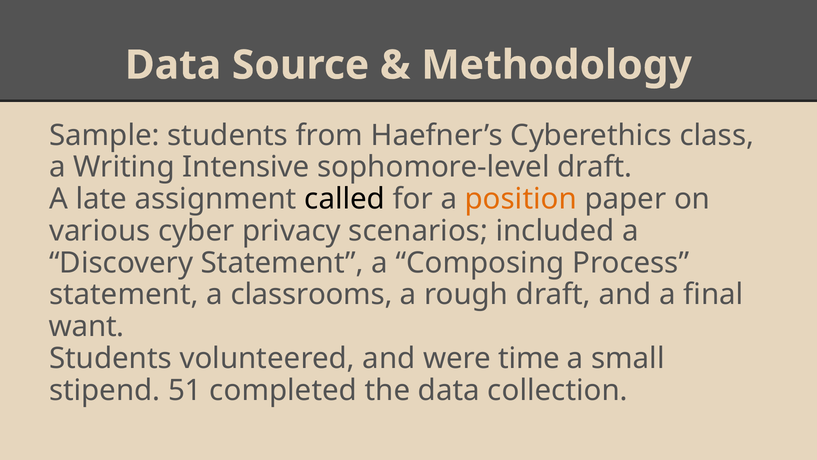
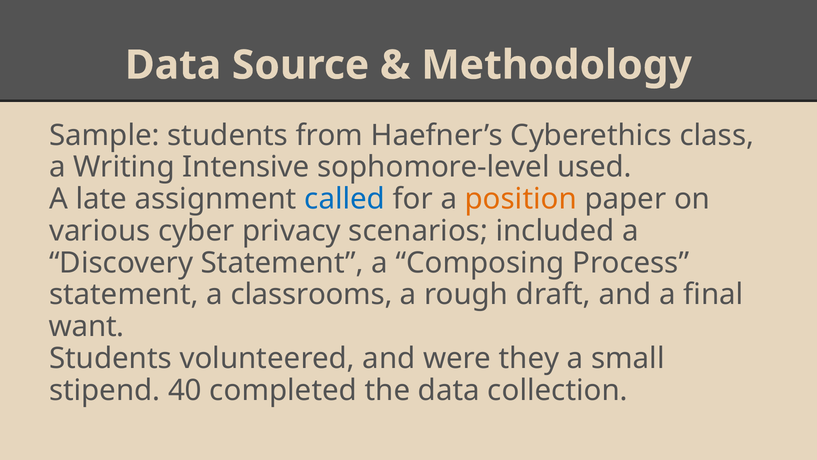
sophomore-level draft: draft -> used
called colour: black -> blue
time: time -> they
51: 51 -> 40
